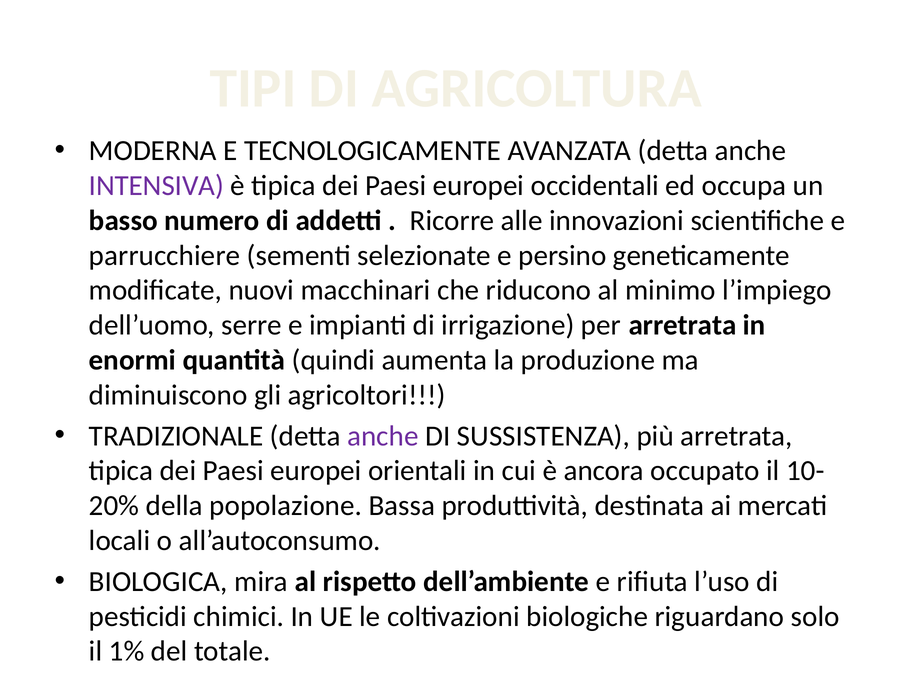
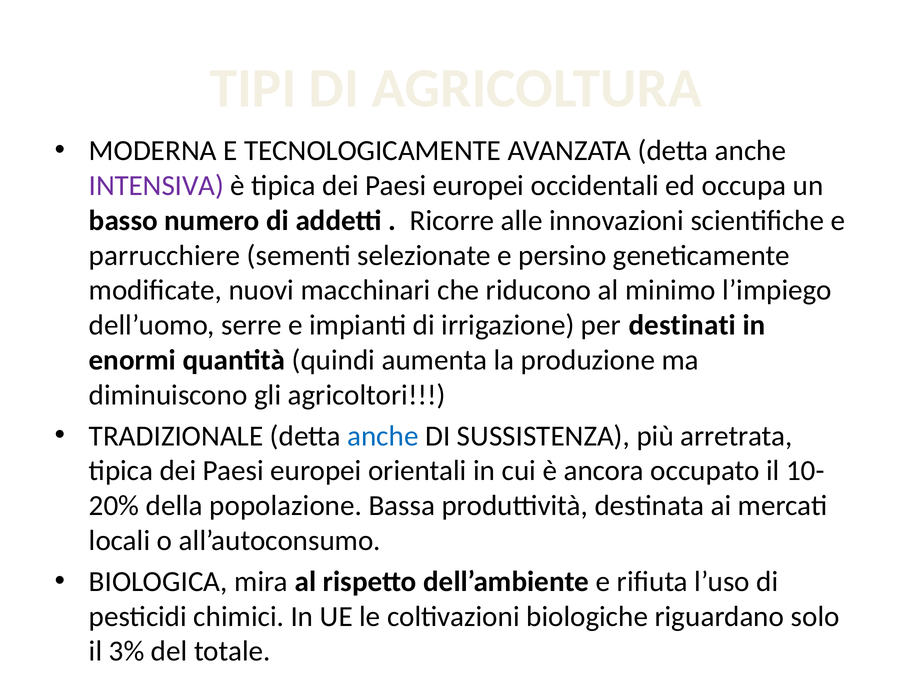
per arretrata: arretrata -> destinati
anche at (383, 436) colour: purple -> blue
1%: 1% -> 3%
